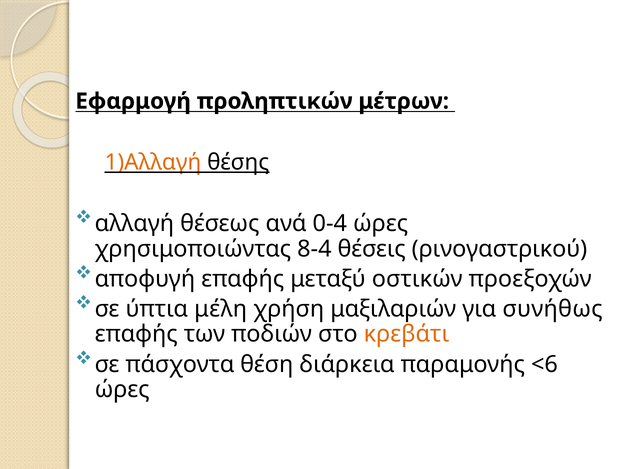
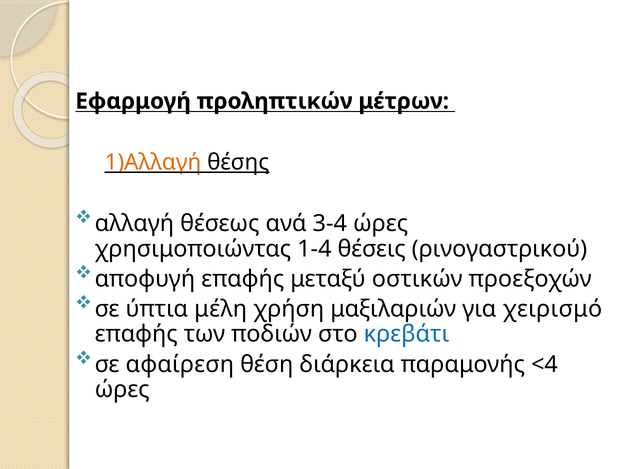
0-4: 0-4 -> 3-4
8-4: 8-4 -> 1-4
συνήθως: συνήθως -> χειρισμό
κρεβάτι colour: orange -> blue
πάσχoντα: πάσχoντα -> αφαίρεση
<6: <6 -> <4
